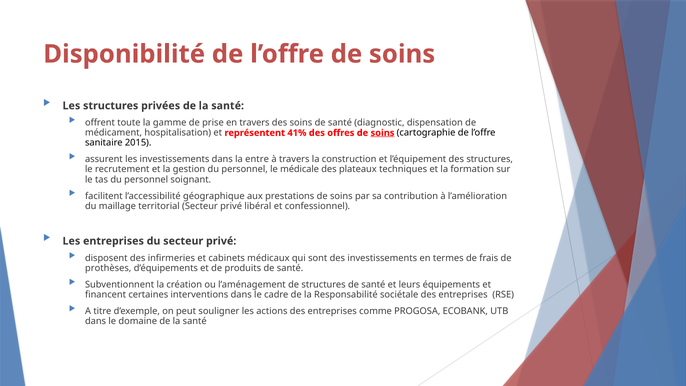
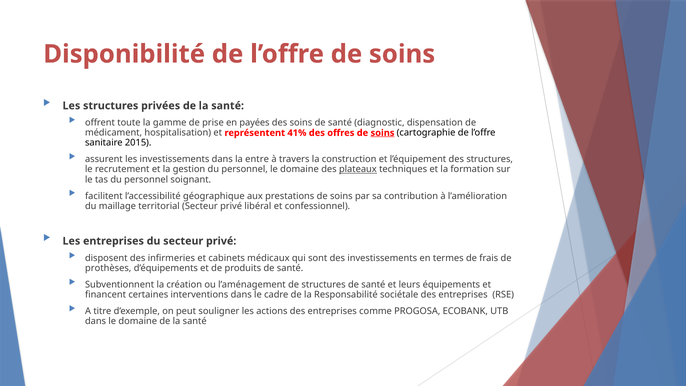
en travers: travers -> payées
personnel le médicale: médicale -> domaine
plateaux underline: none -> present
